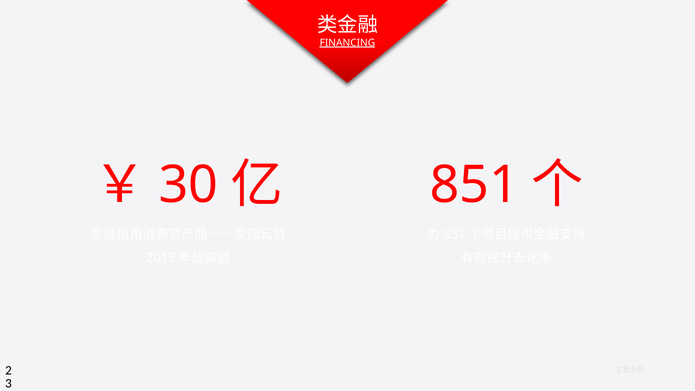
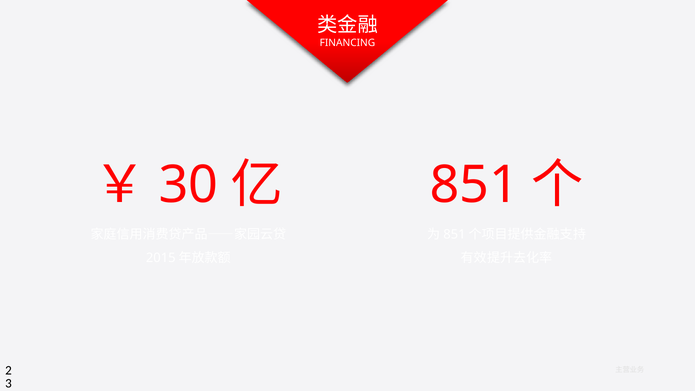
FINANCING underline: present -> none
